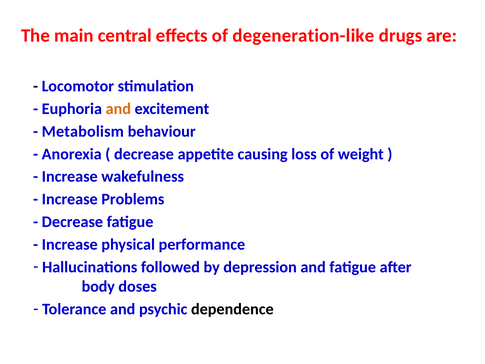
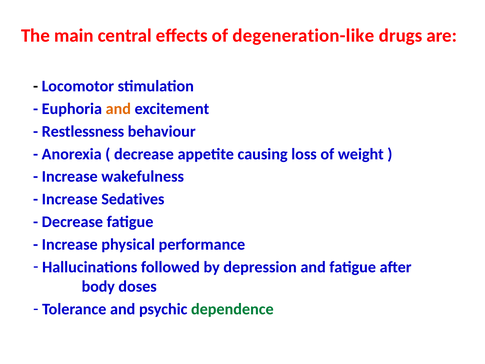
Metabolism: Metabolism -> Restlessness
Problems: Problems -> Sedatives
dependence colour: black -> green
